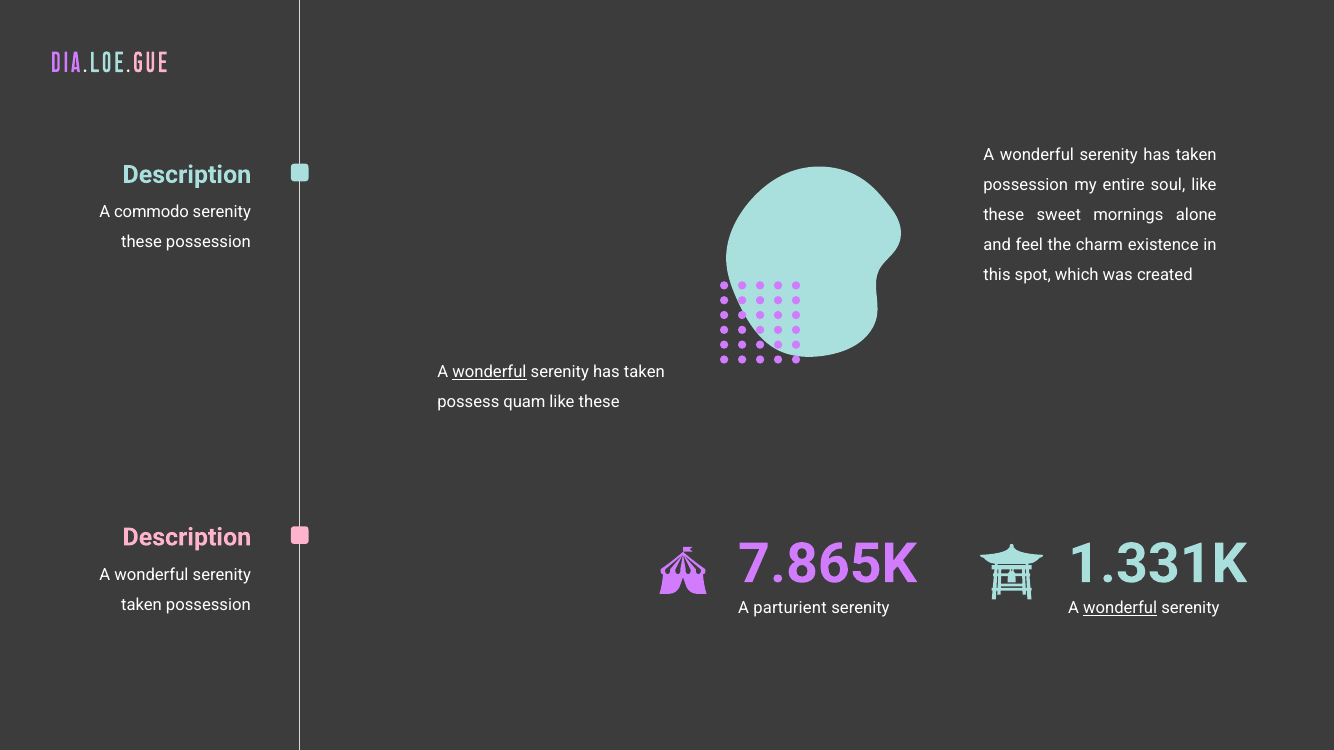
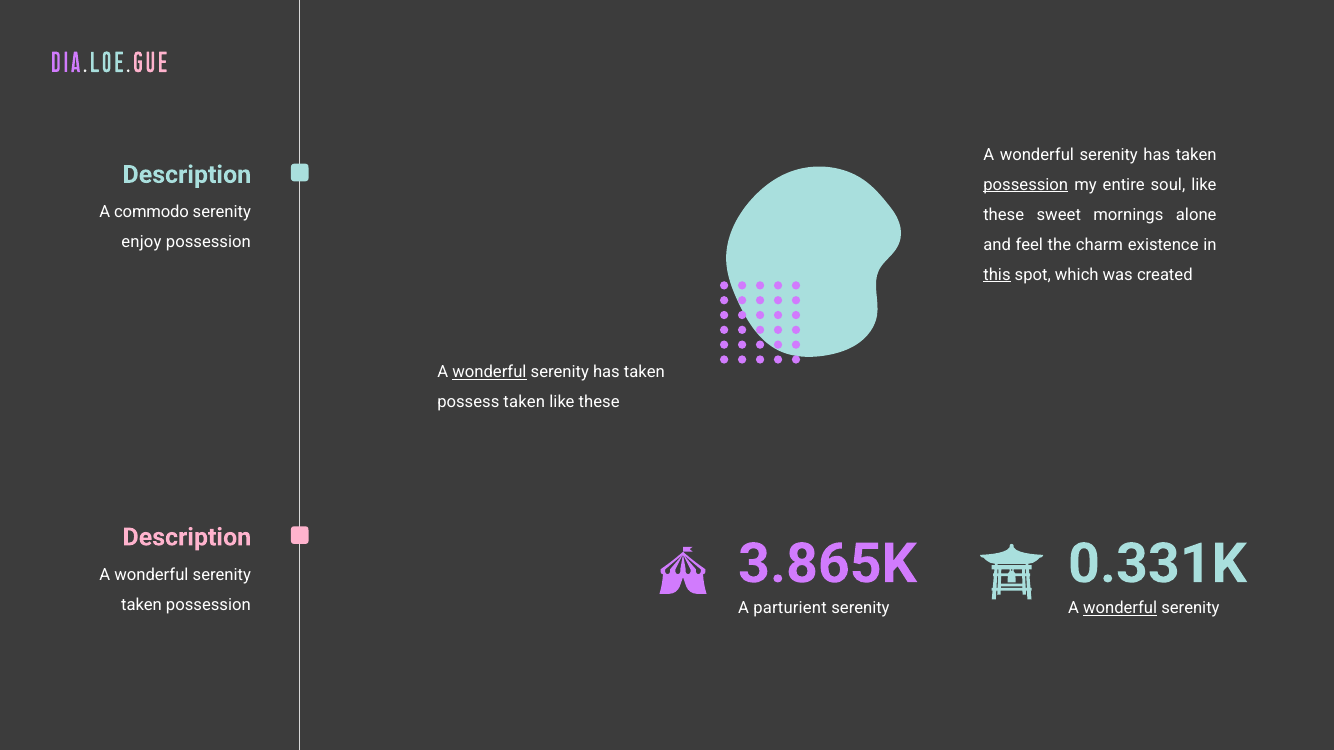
possession at (1026, 185) underline: none -> present
these at (142, 242): these -> enjoy
this underline: none -> present
possess quam: quam -> taken
7.865K: 7.865K -> 3.865K
1.331K: 1.331K -> 0.331K
